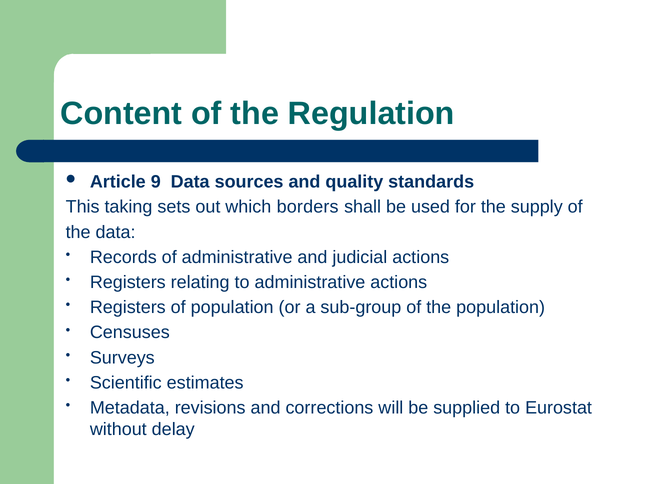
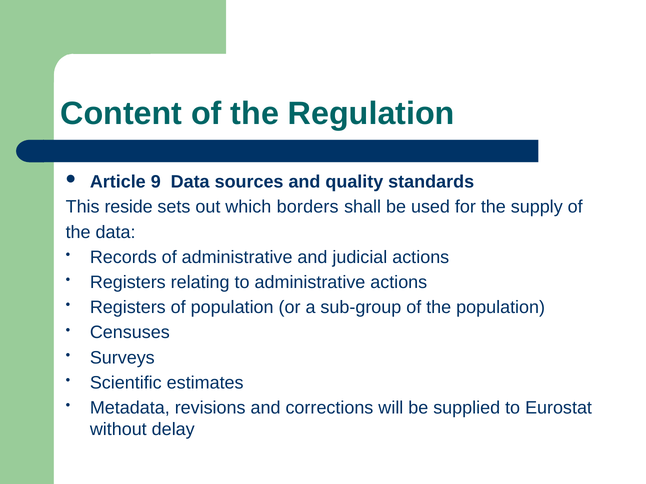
taking: taking -> reside
